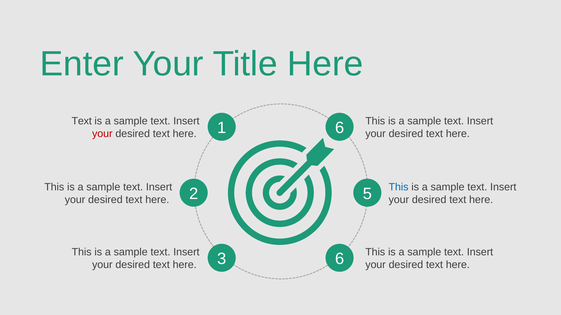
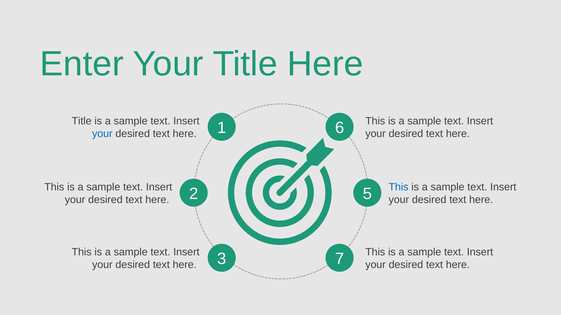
Text at (82, 121): Text -> Title
your at (102, 134) colour: red -> blue
3 6: 6 -> 7
